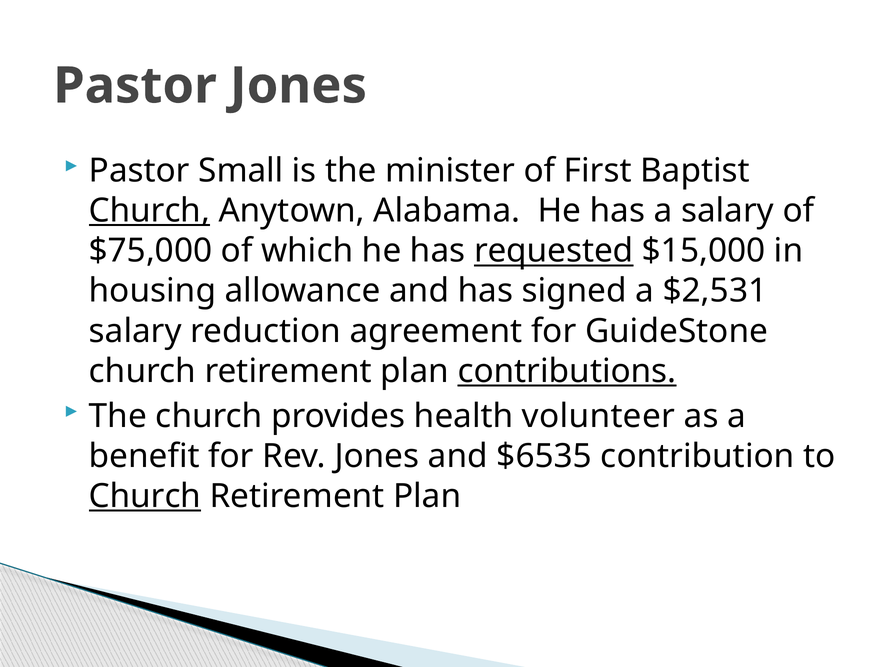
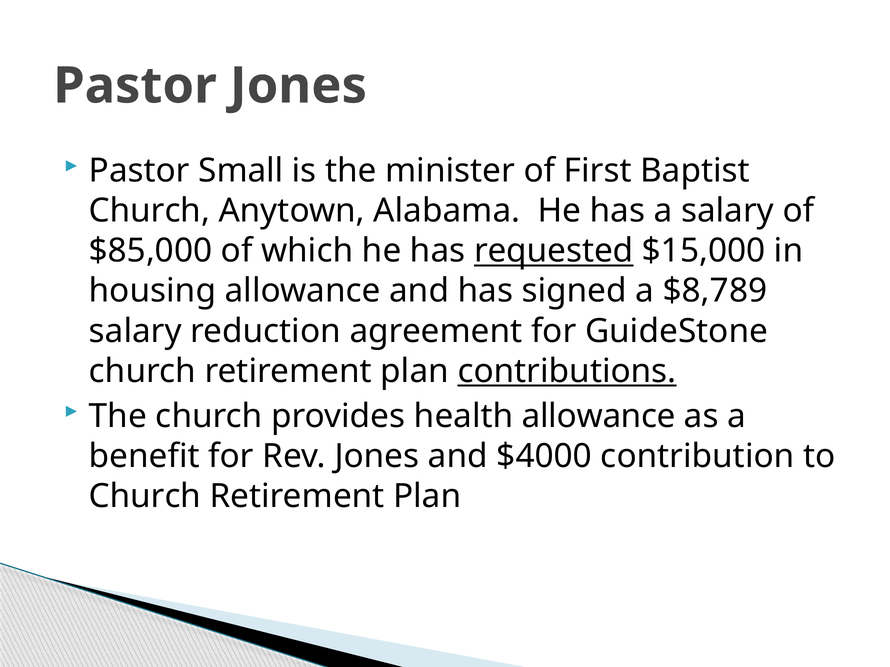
Church at (149, 211) underline: present -> none
$75,000: $75,000 -> $85,000
$2,531: $2,531 -> $8,789
health volunteer: volunteer -> allowance
$6535: $6535 -> $4000
Church at (145, 497) underline: present -> none
